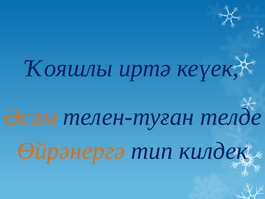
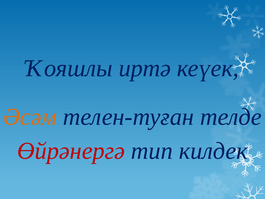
Өйрәнергә colour: orange -> red
